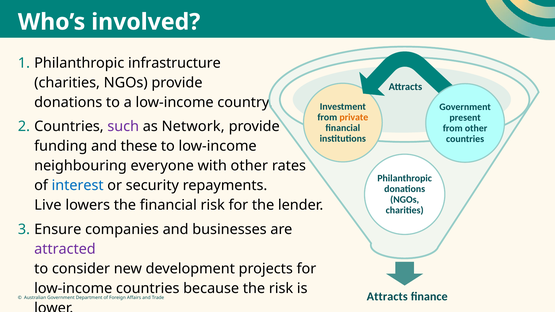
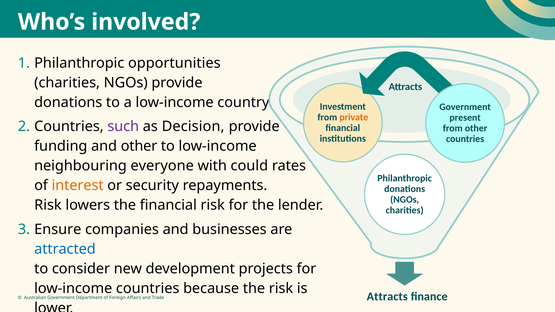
infrastructure: infrastructure -> opportunities
Network: Network -> Decision
and these: these -> other
with other: other -> could
interest colour: blue -> orange
Live at (48, 205): Live -> Risk
attracted colour: purple -> blue
